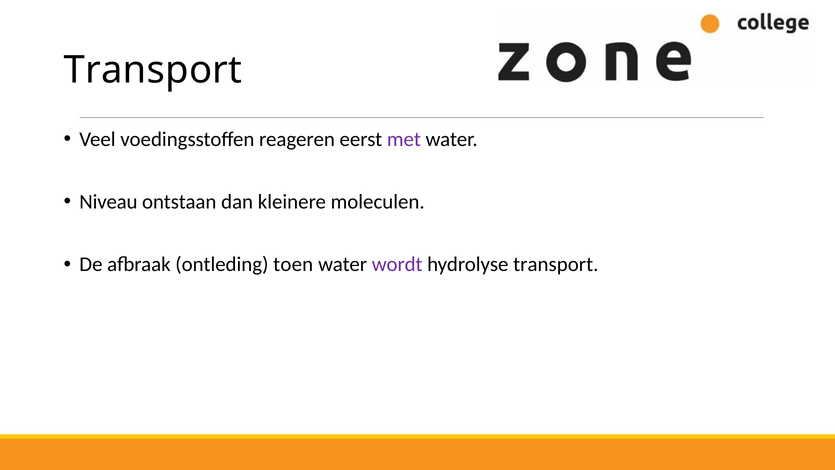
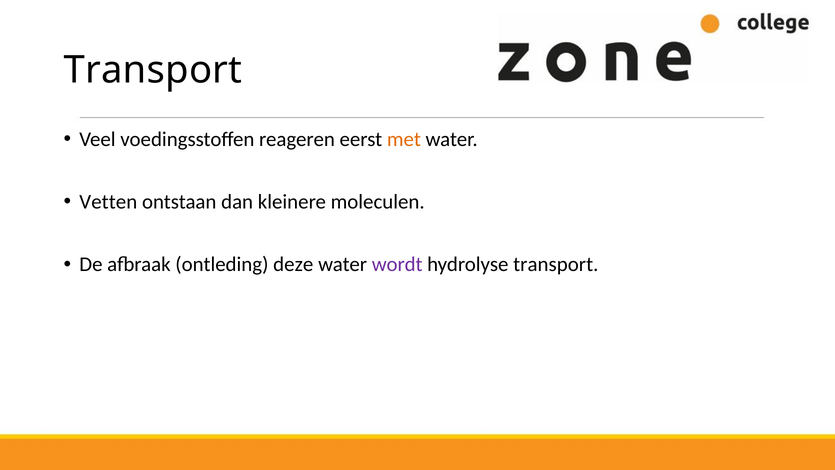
met colour: purple -> orange
Niveau: Niveau -> Vetten
toen: toen -> deze
